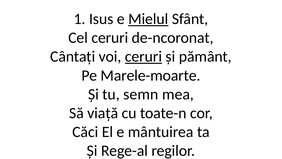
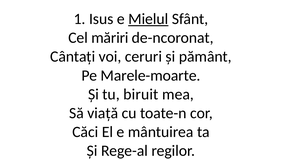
Cel ceruri: ceruri -> măriri
ceruri at (143, 56) underline: present -> none
semn: semn -> biruit
